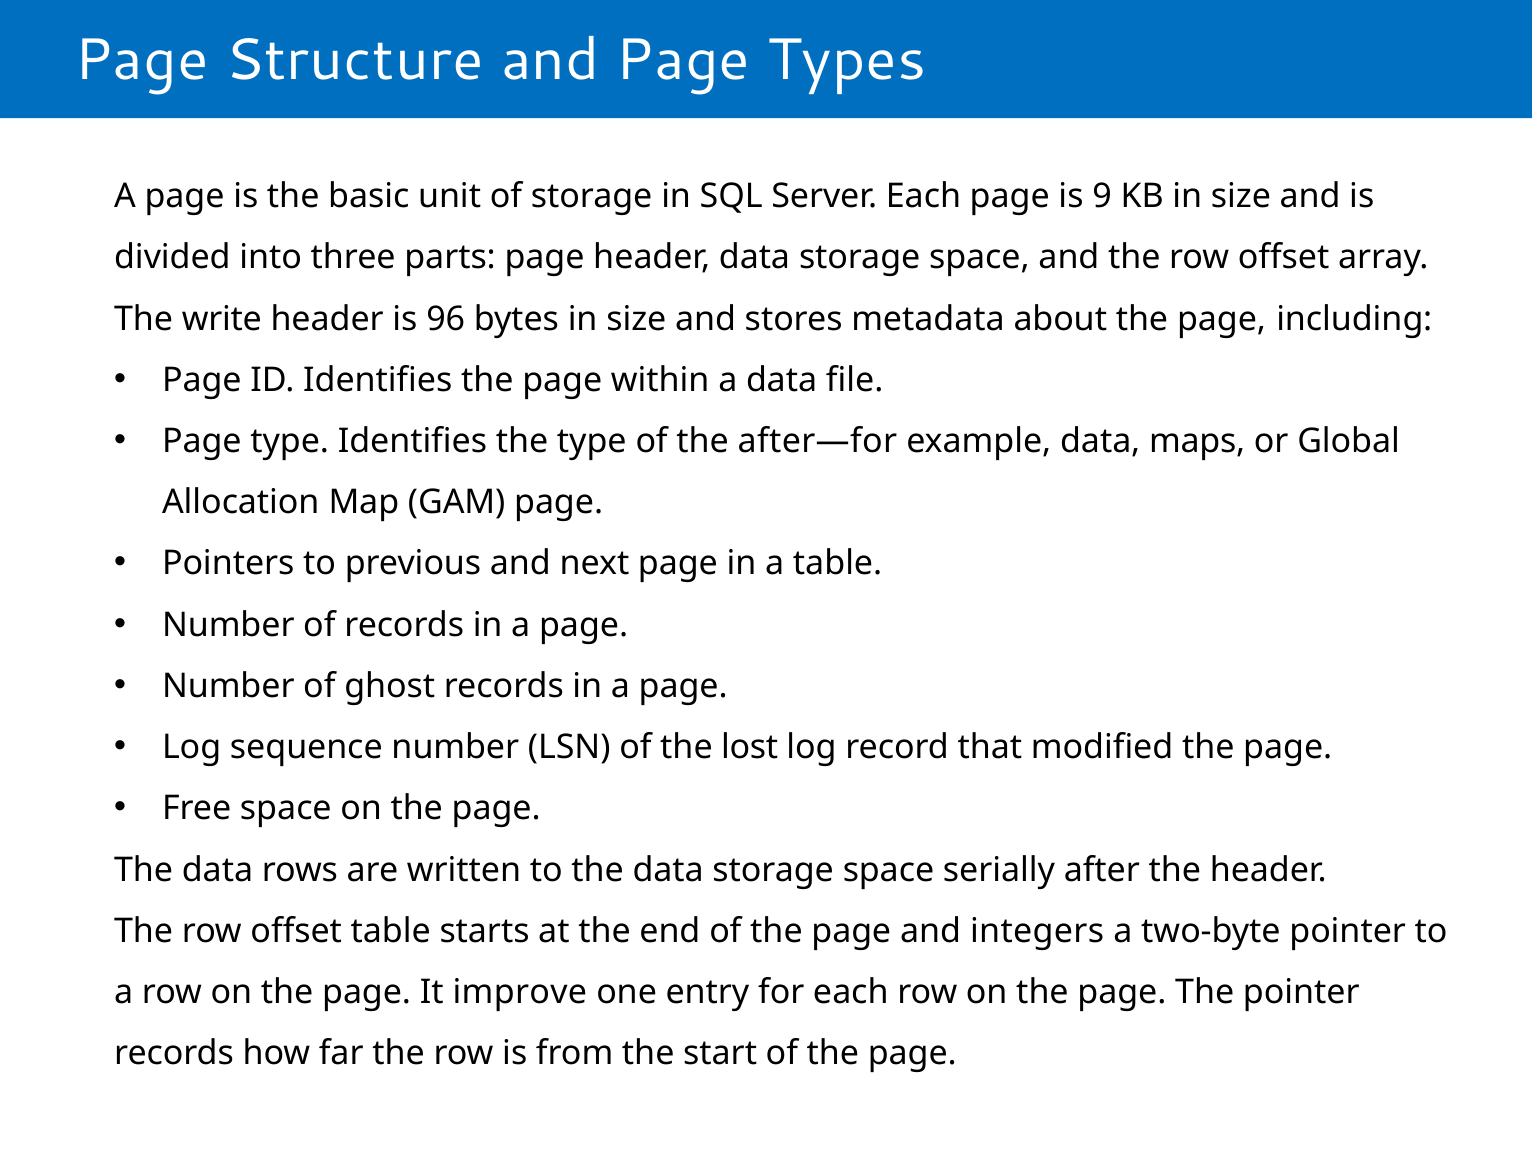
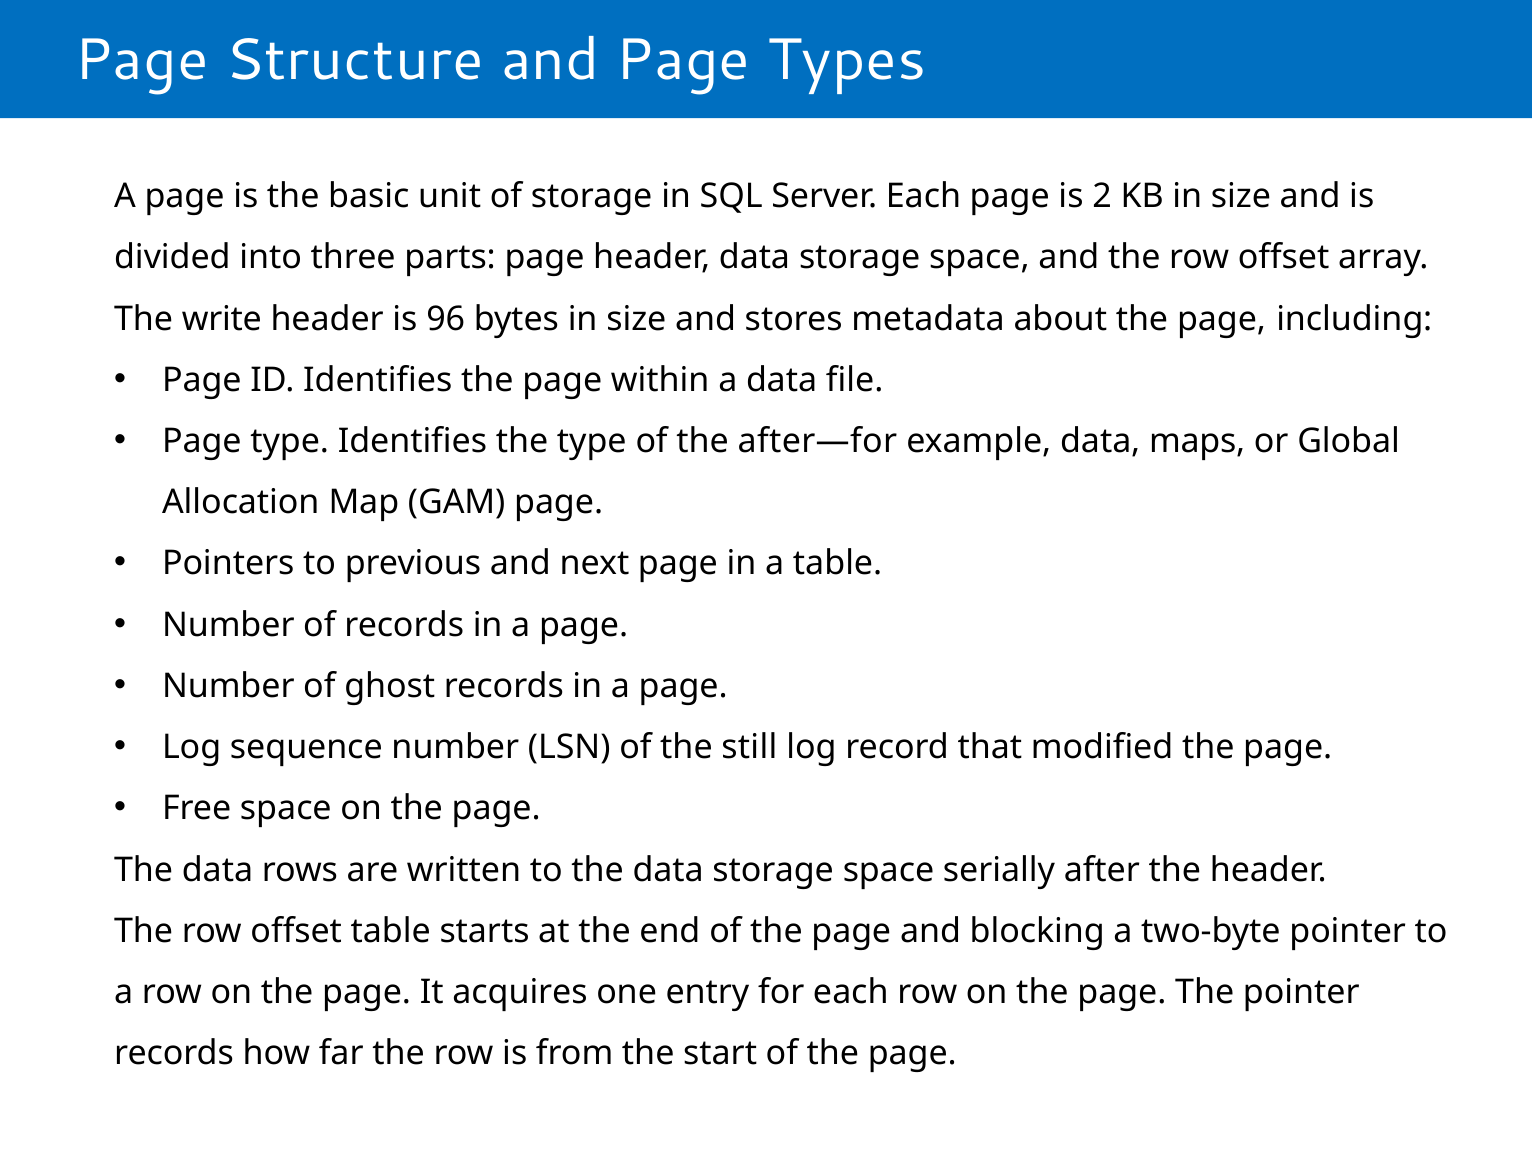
9: 9 -> 2
lost: lost -> still
integers: integers -> blocking
improve: improve -> acquires
